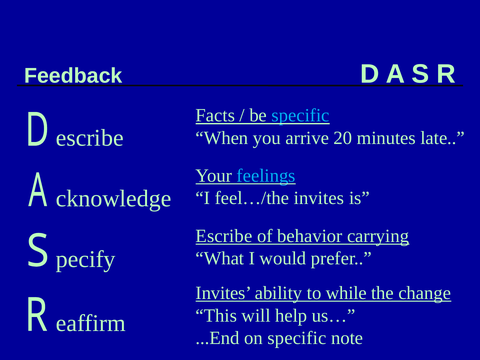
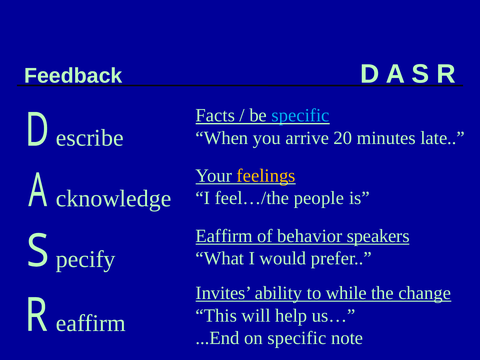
feelings colour: light blue -> yellow
feel…/the invites: invites -> people
Escribe at (224, 236): Escribe -> Eaffirm
carrying: carrying -> speakers
